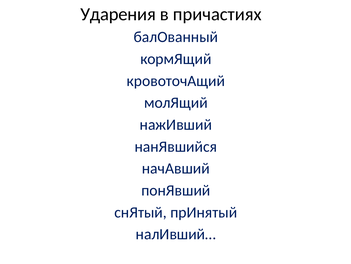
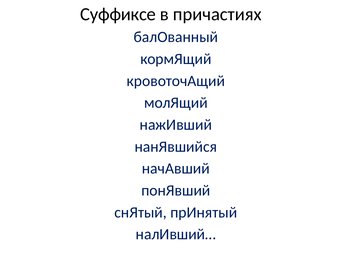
Ударения: Ударения -> Суффиксе
